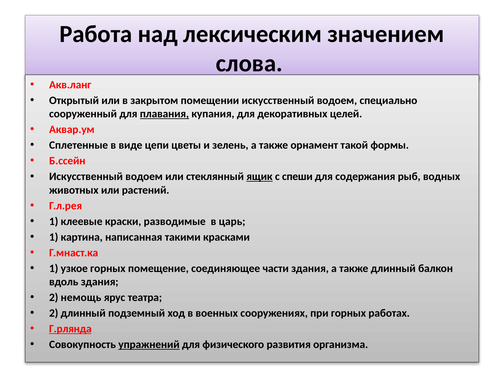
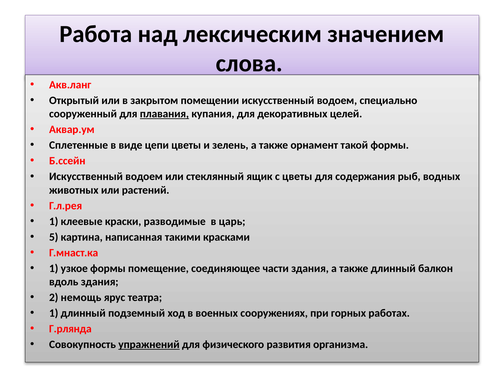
ящик underline: present -> none
с спеши: спеши -> цветы
1 at (54, 237): 1 -> 5
узкое горных: горных -> формы
2 at (54, 313): 2 -> 1
Г.рлянда underline: present -> none
